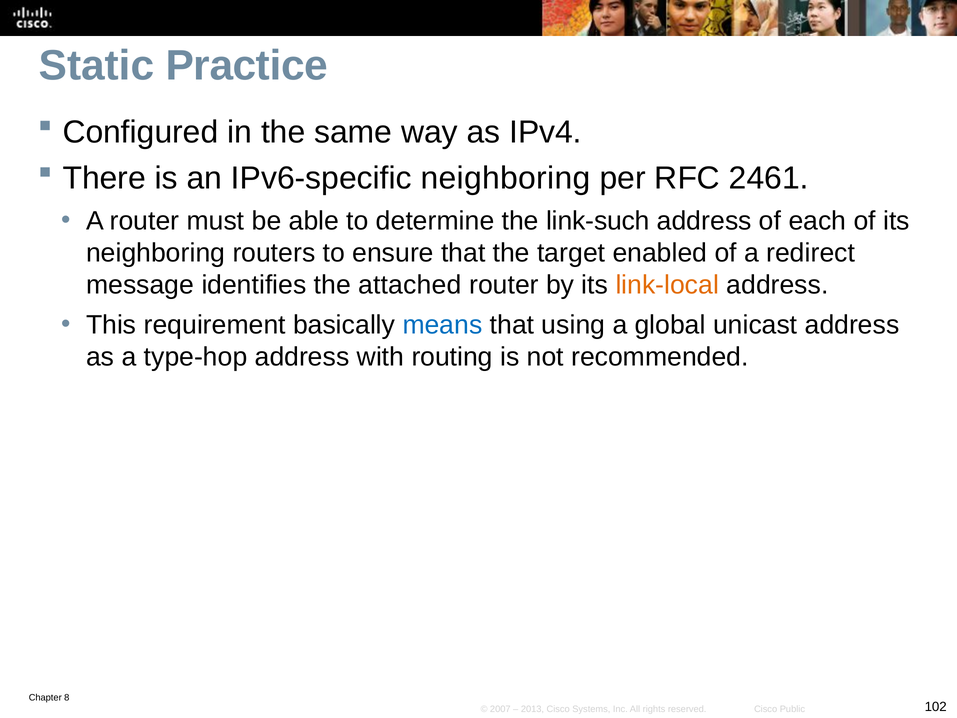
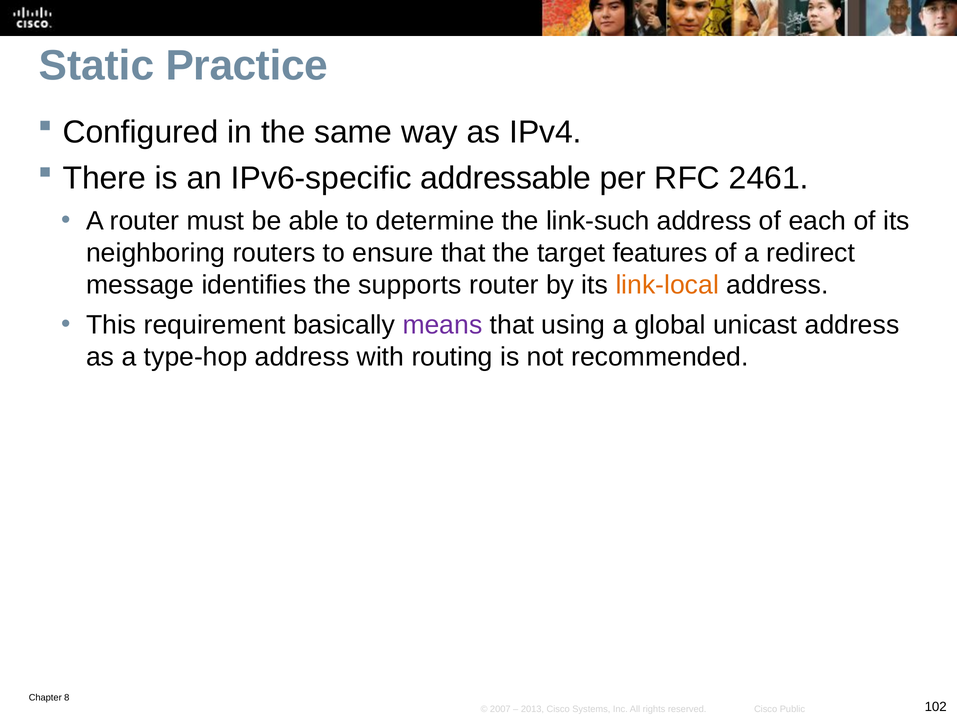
IPv6-specific neighboring: neighboring -> addressable
enabled: enabled -> features
attached: attached -> supports
means colour: blue -> purple
